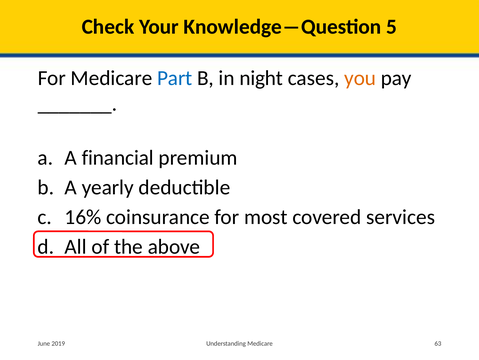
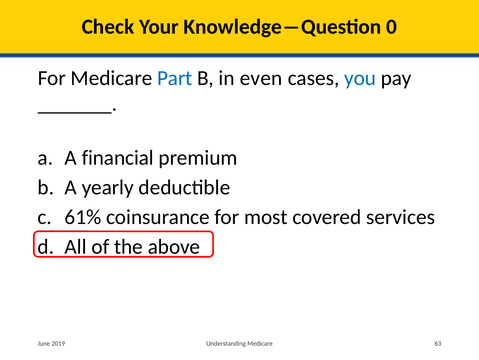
5: 5 -> 0
night: night -> even
you colour: orange -> blue
16%: 16% -> 61%
